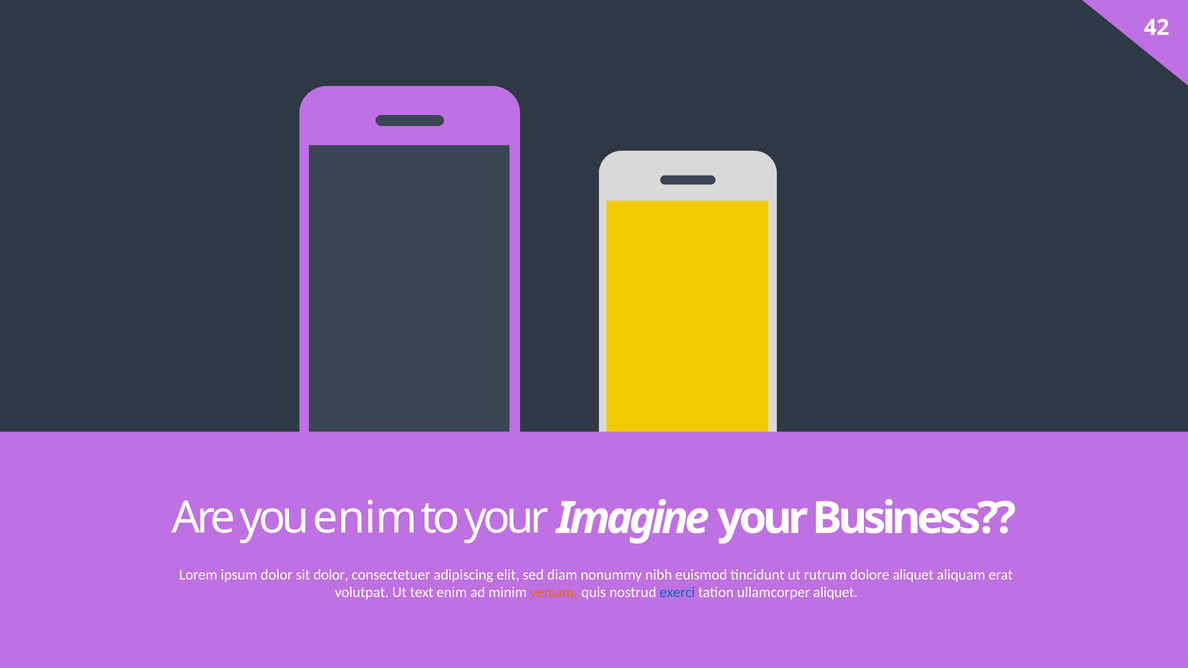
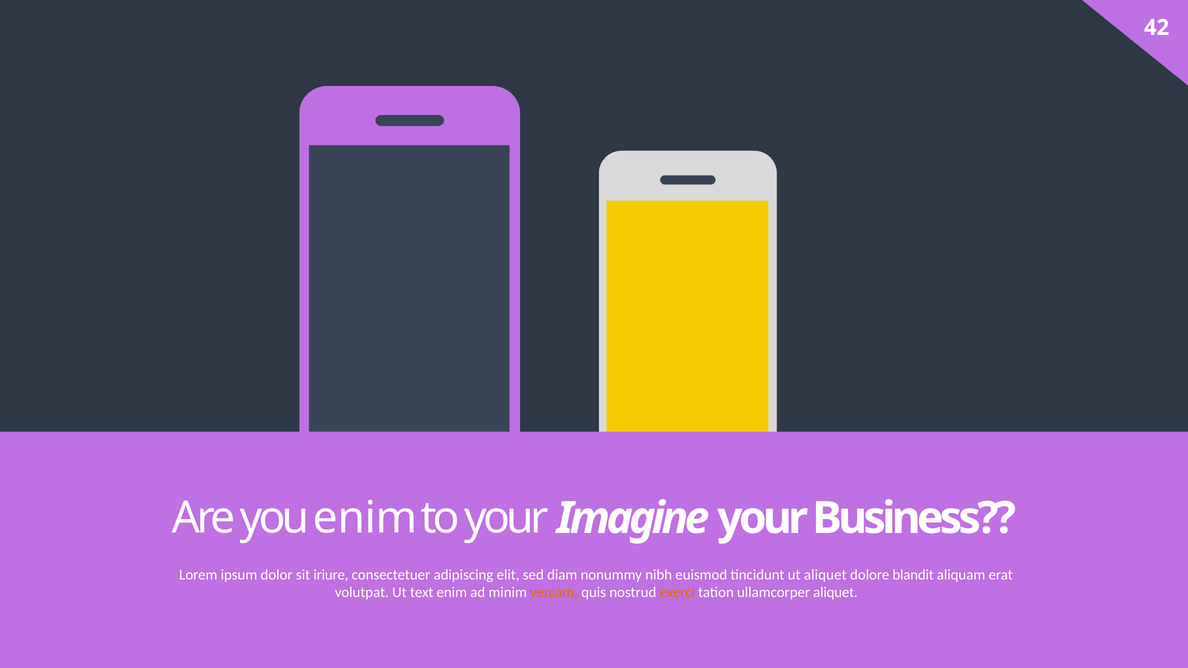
sit dolor: dolor -> iriure
ut rutrum: rutrum -> aliquet
dolore aliquet: aliquet -> blandit
exerci colour: blue -> orange
